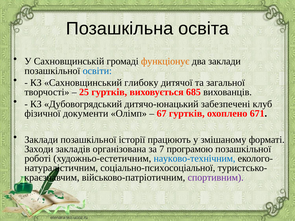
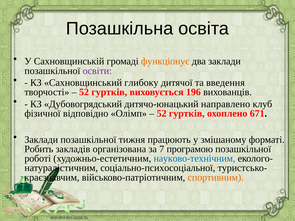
освіти colour: blue -> purple
загальної: загальної -> введення
25 at (84, 92): 25 -> 52
685: 685 -> 196
забезпечені: забезпечені -> направлено
документи: документи -> відповідно
67 at (162, 114): 67 -> 52
історії: історії -> тижня
Заходи: Заходи -> Робить
спортивним colour: purple -> orange
